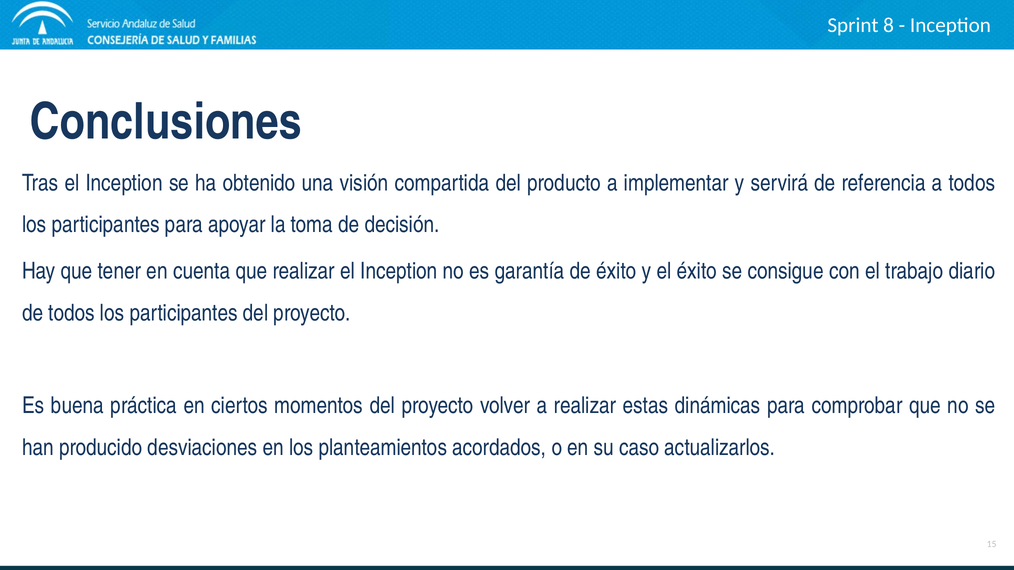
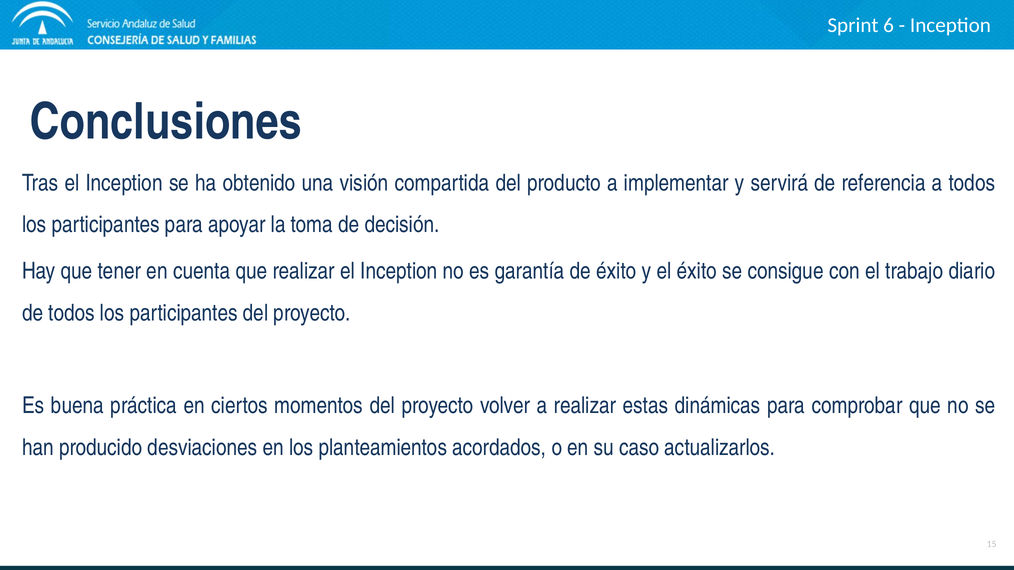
8: 8 -> 6
